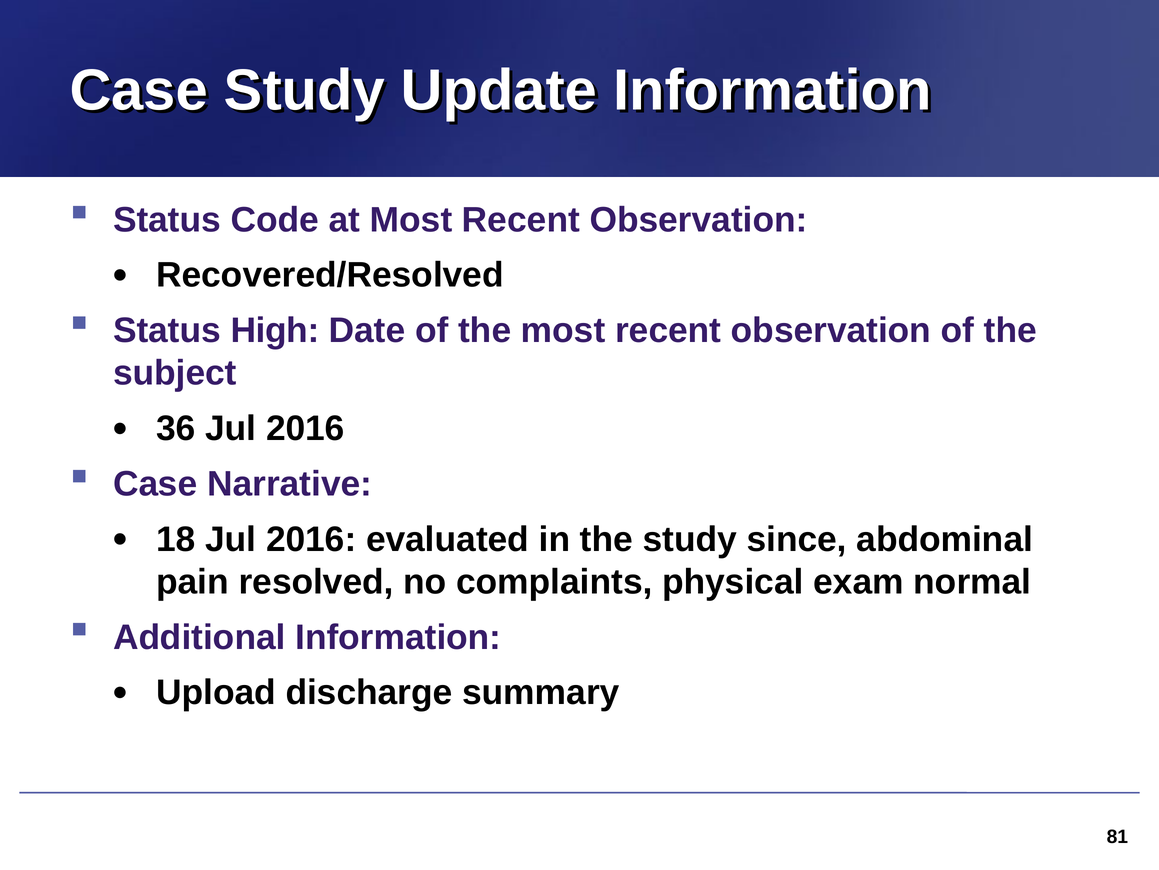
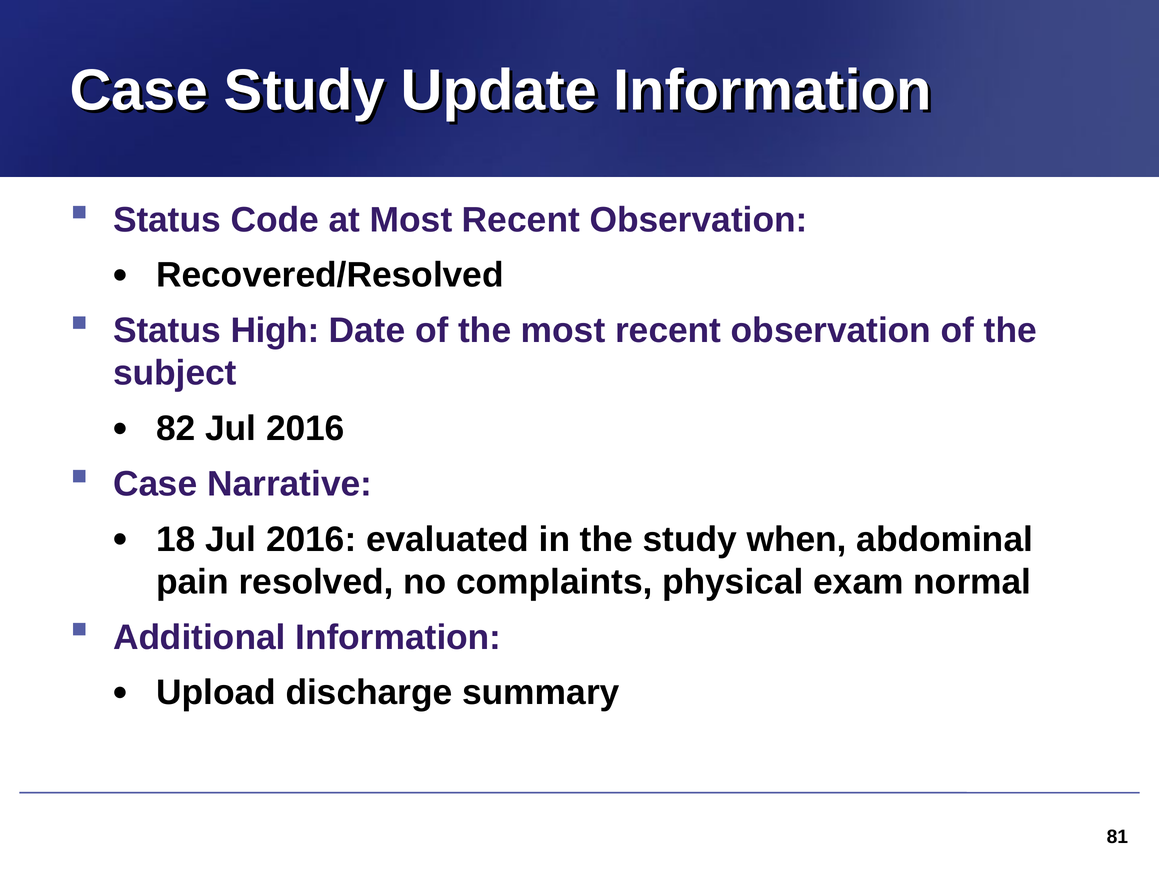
36: 36 -> 82
since: since -> when
